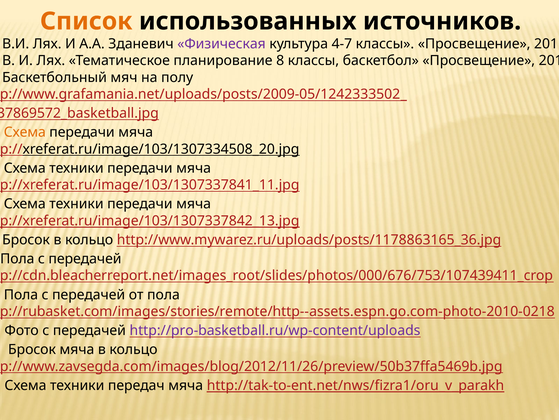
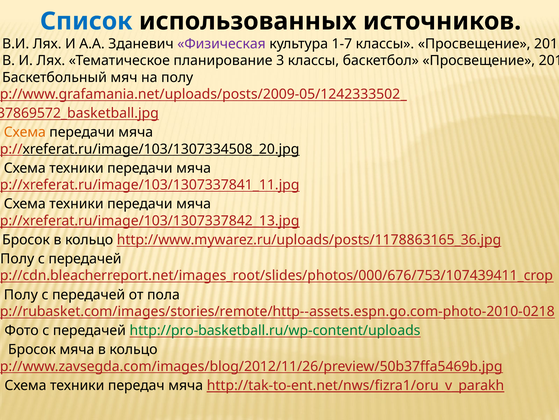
Список colour: orange -> blue
4-7: 4-7 -> 1-7
планирование 8: 8 -> 3
Пола at (17, 258): Пола -> Полу
Пола at (21, 294): Пола -> Полу
http://pro-basketball.ru/wp-content/uploads colour: purple -> green
